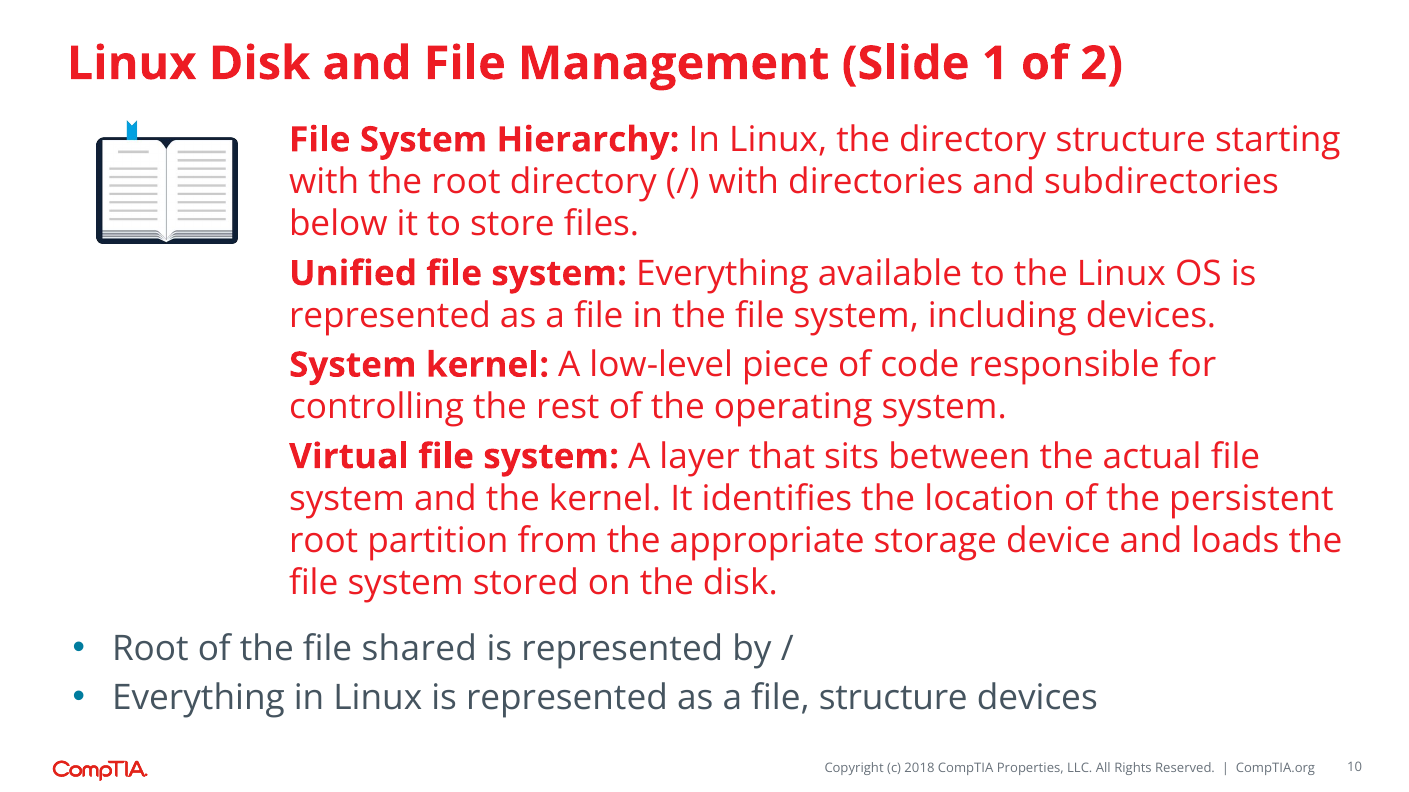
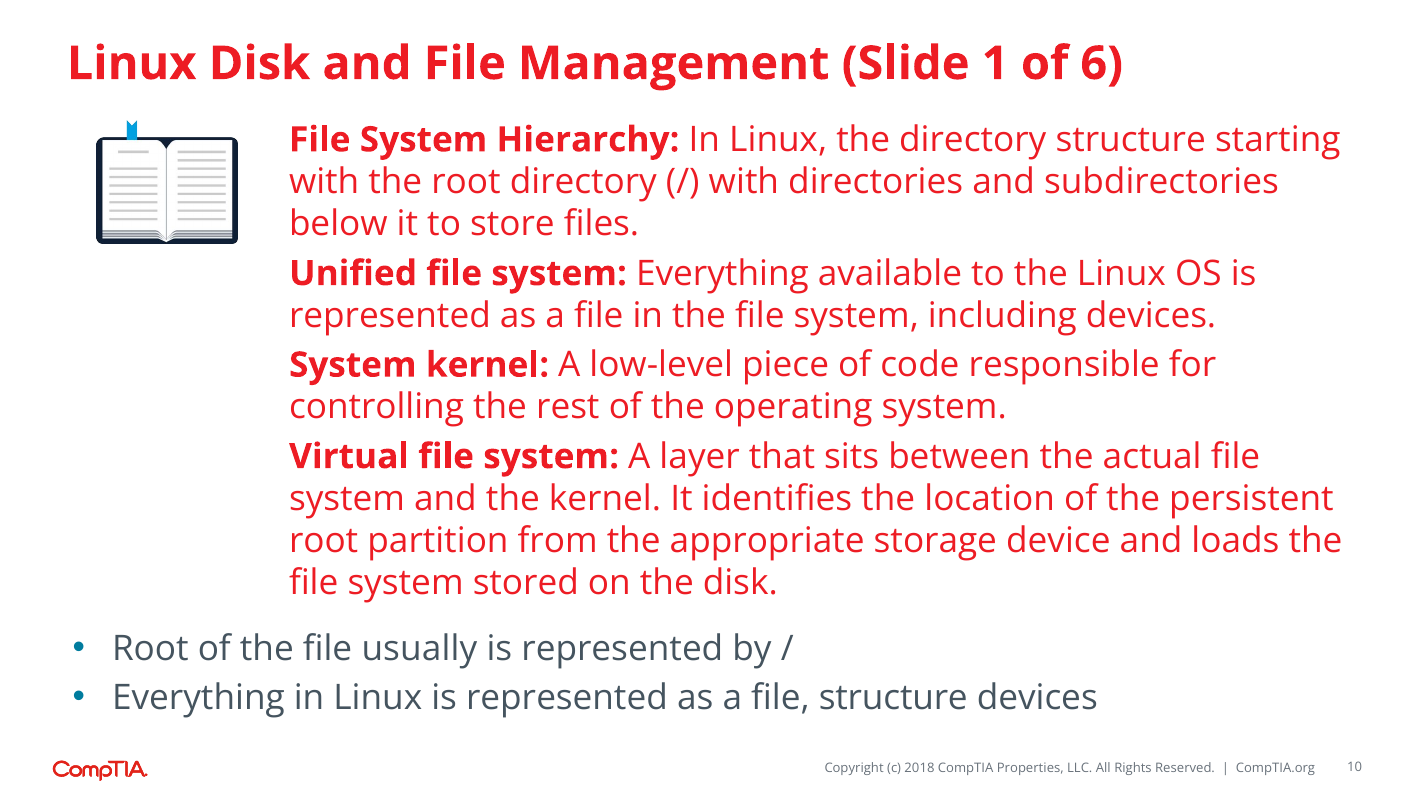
2: 2 -> 6
shared: shared -> usually
